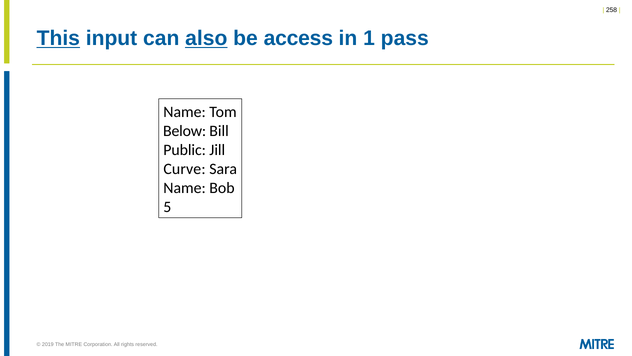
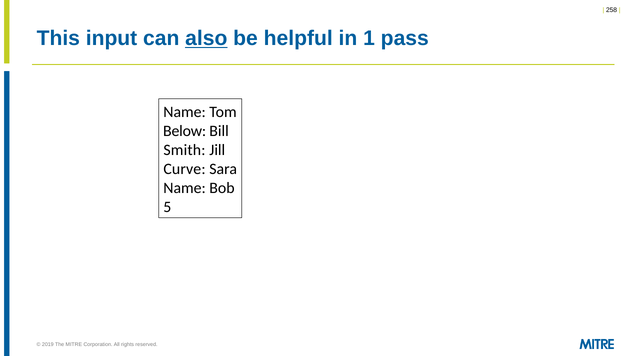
This underline: present -> none
access: access -> helpful
Public: Public -> Smith
